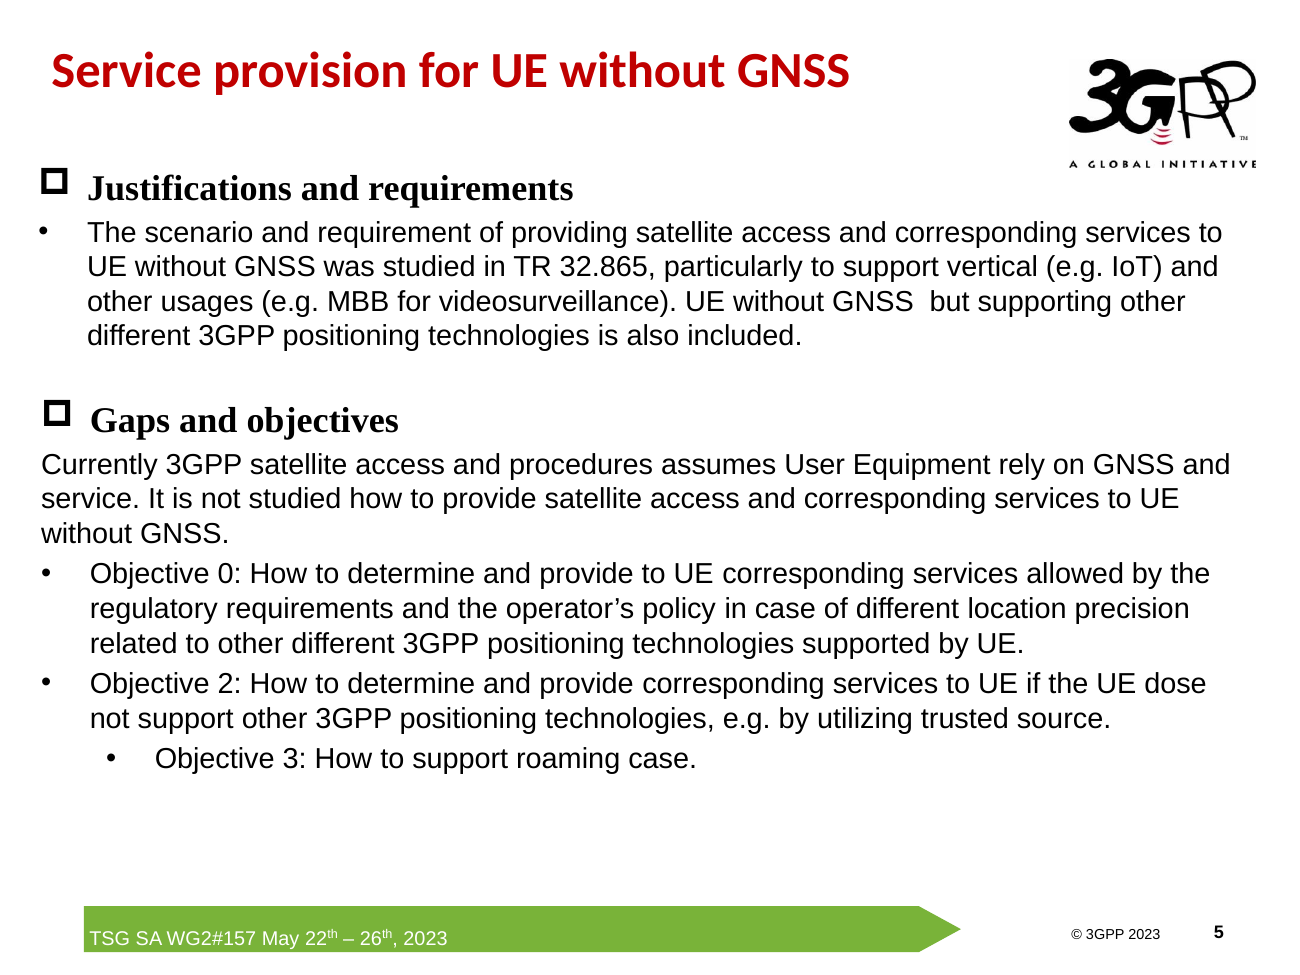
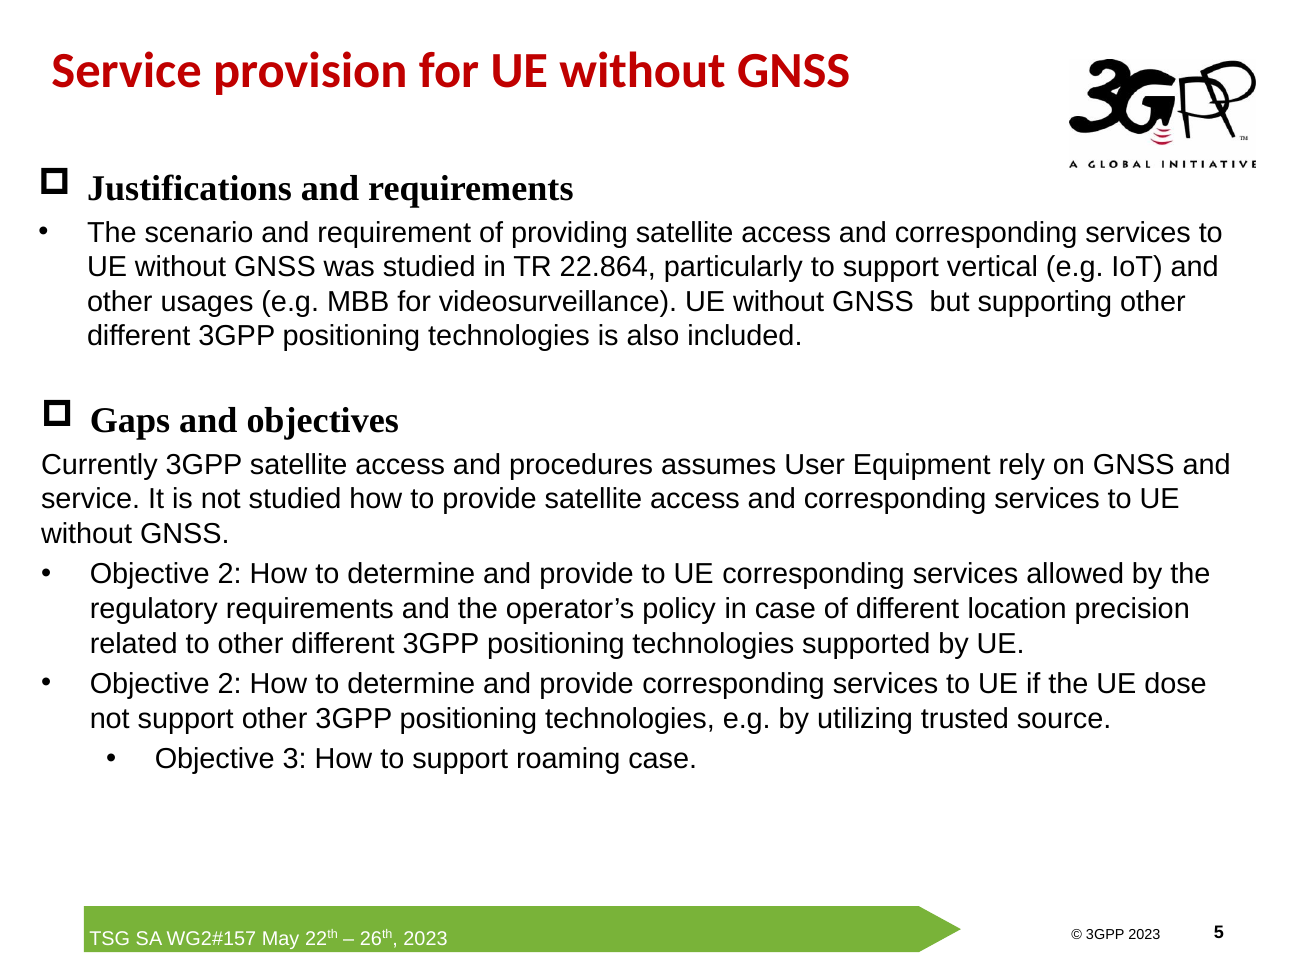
32.865: 32.865 -> 22.864
0 at (230, 574): 0 -> 2
